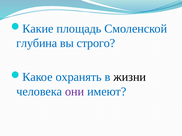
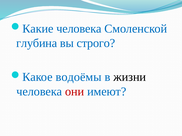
Какие площадь: площадь -> человека
охранять: охранять -> водоёмы
они colour: purple -> red
